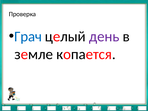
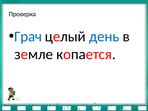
день colour: purple -> blue
